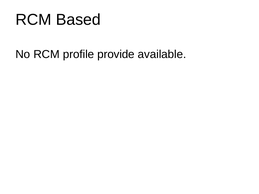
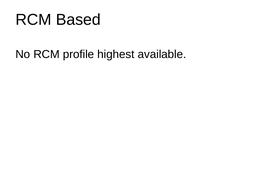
provide: provide -> highest
